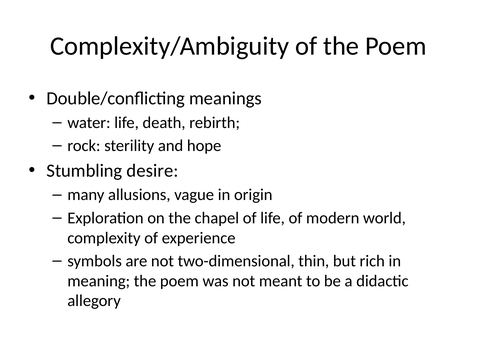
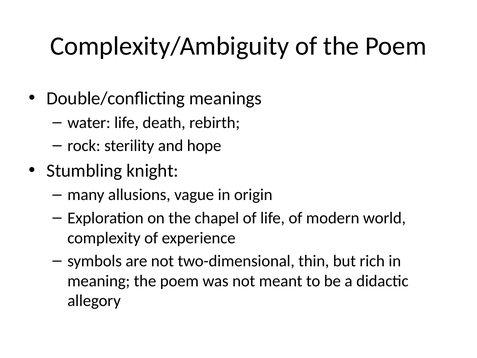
desire: desire -> knight
